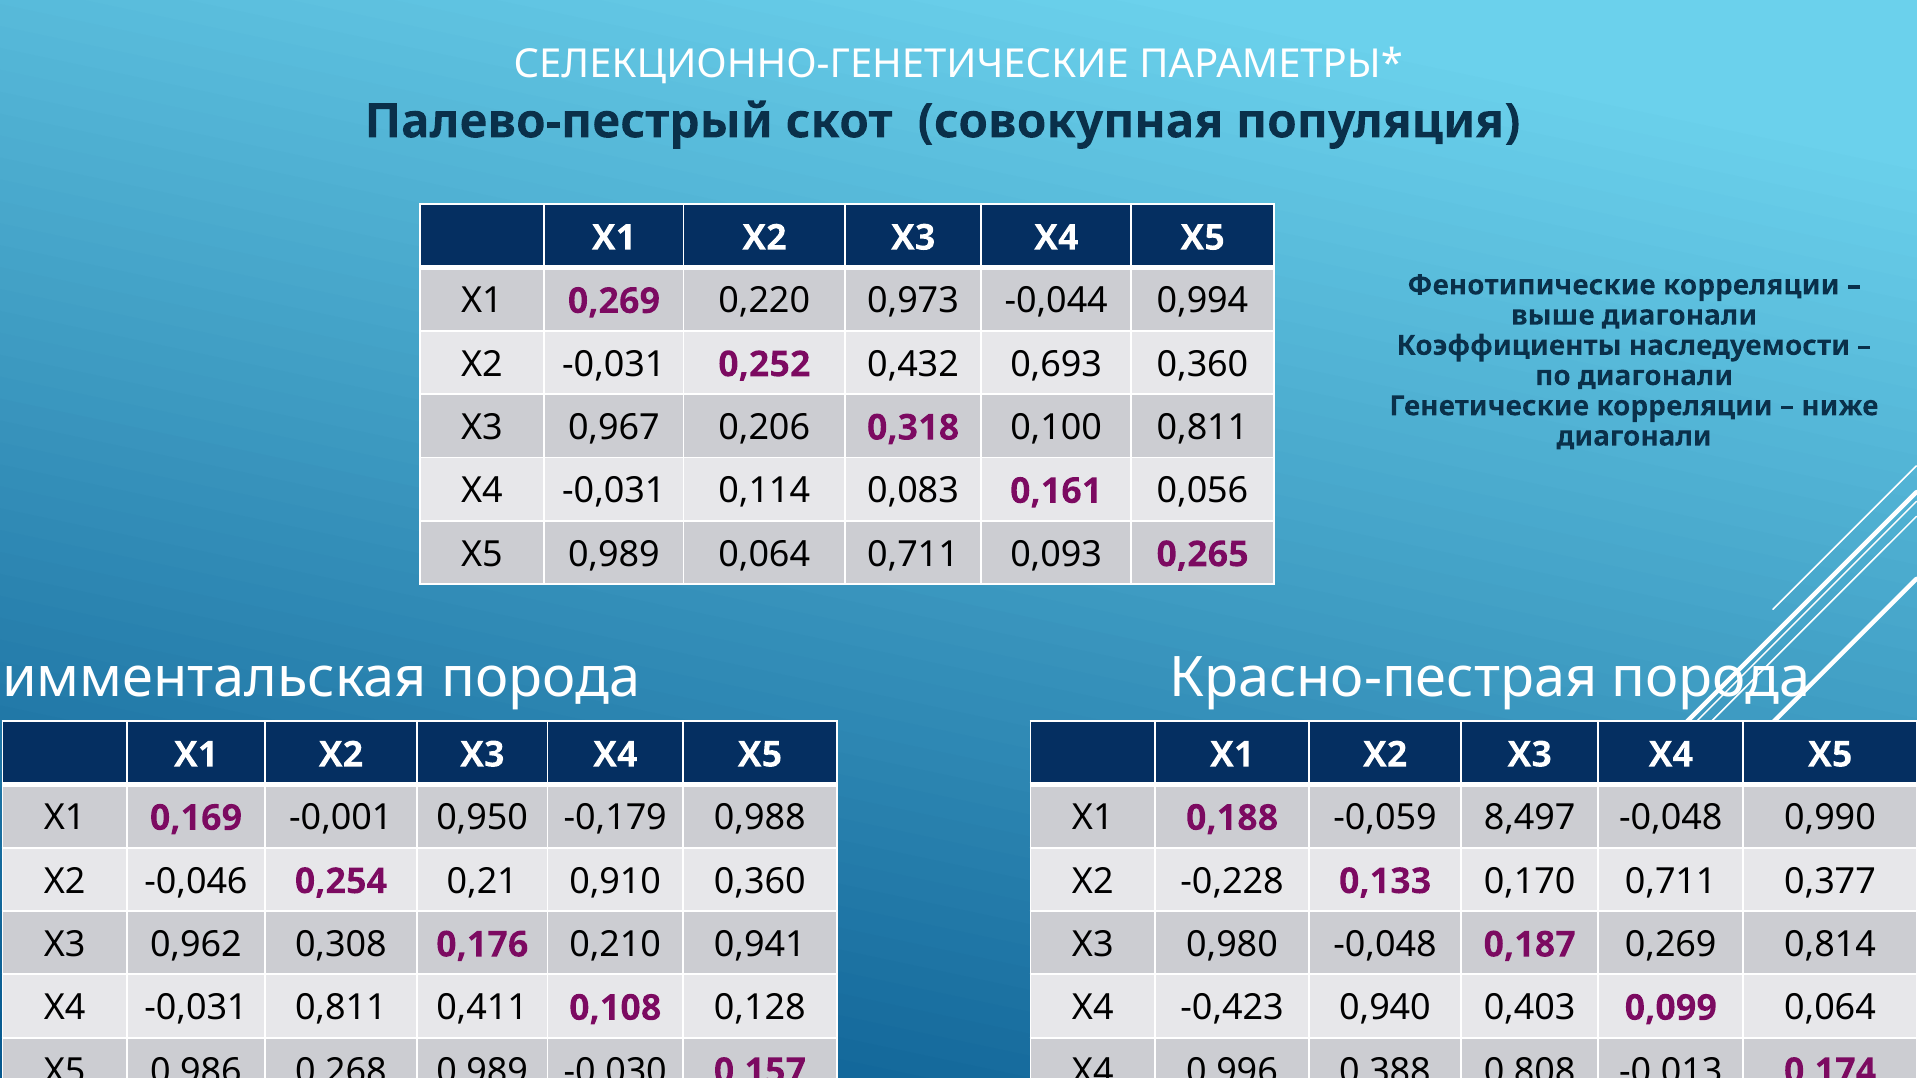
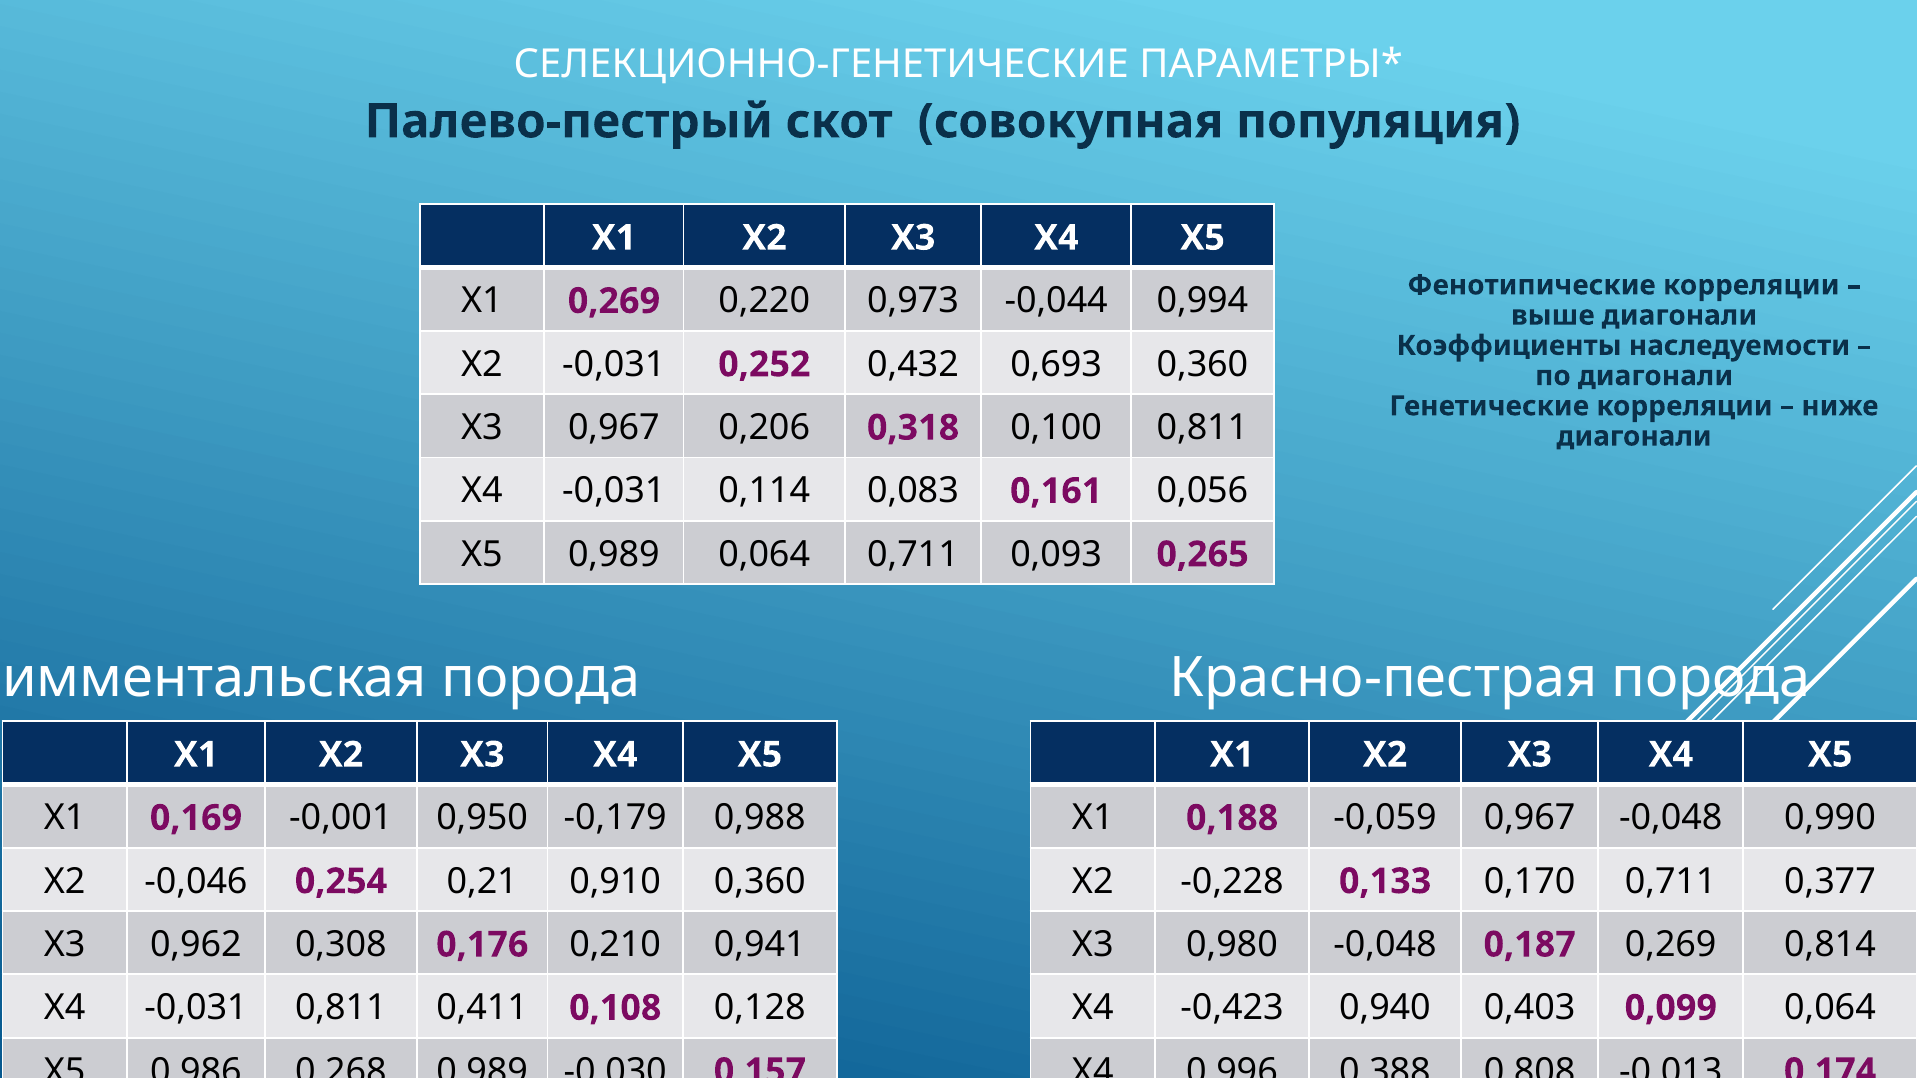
-0,059 8,497: 8,497 -> 0,967
